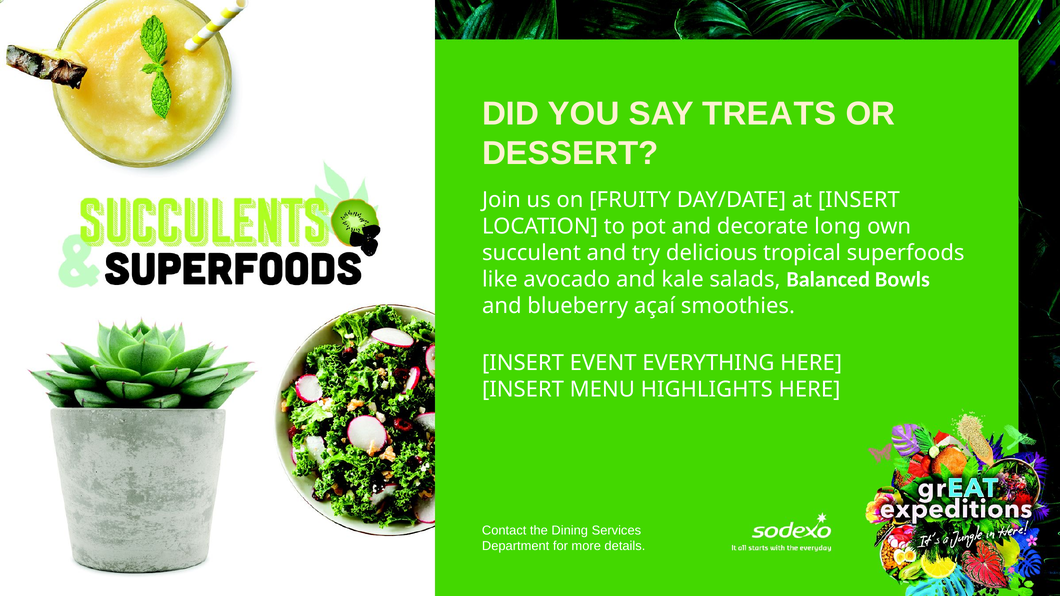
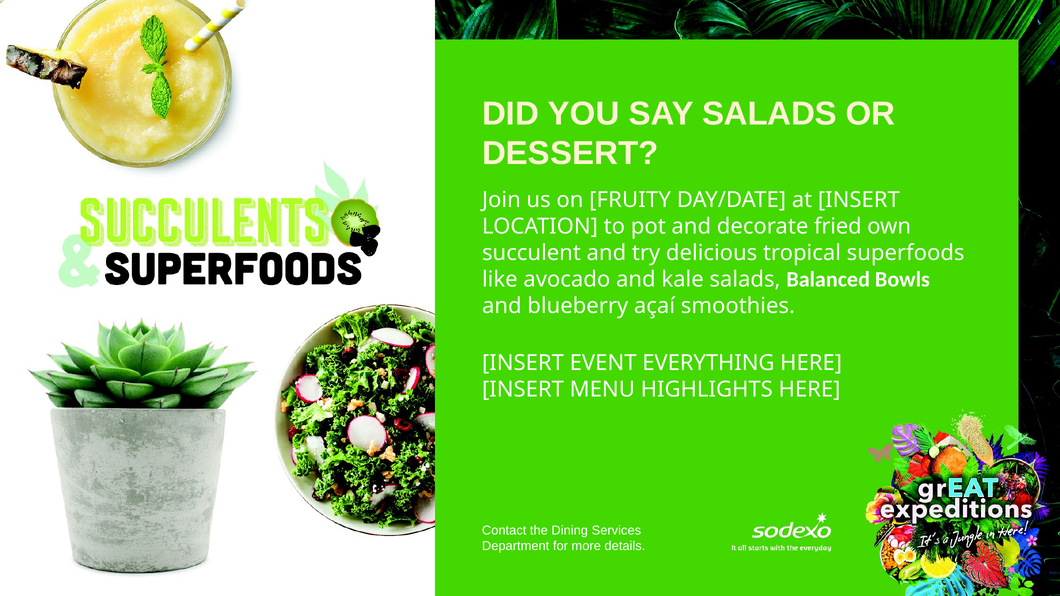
SAY TREATS: TREATS -> SALADS
long: long -> fried
